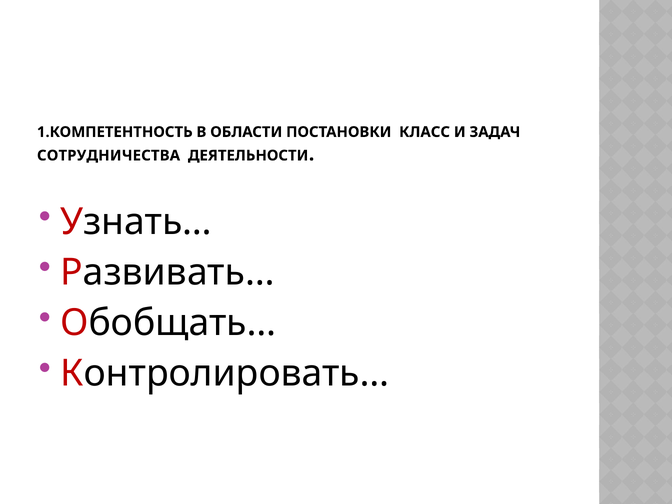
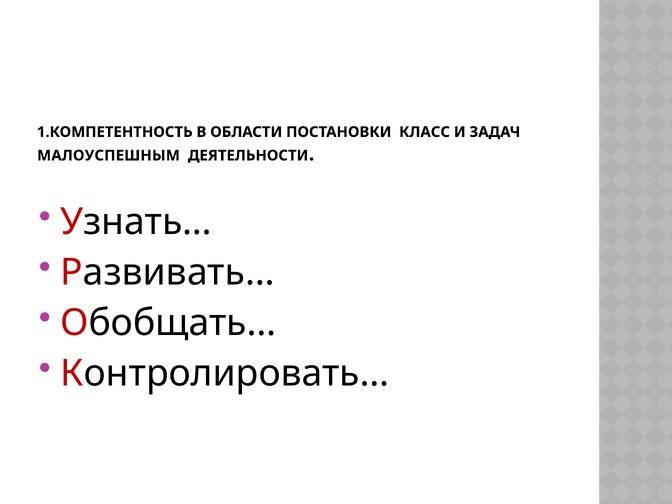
СОТРУДНИЧЕСТВА: СОТРУДНИЧЕСТВА -> МАЛОУСПЕШНЫМ
